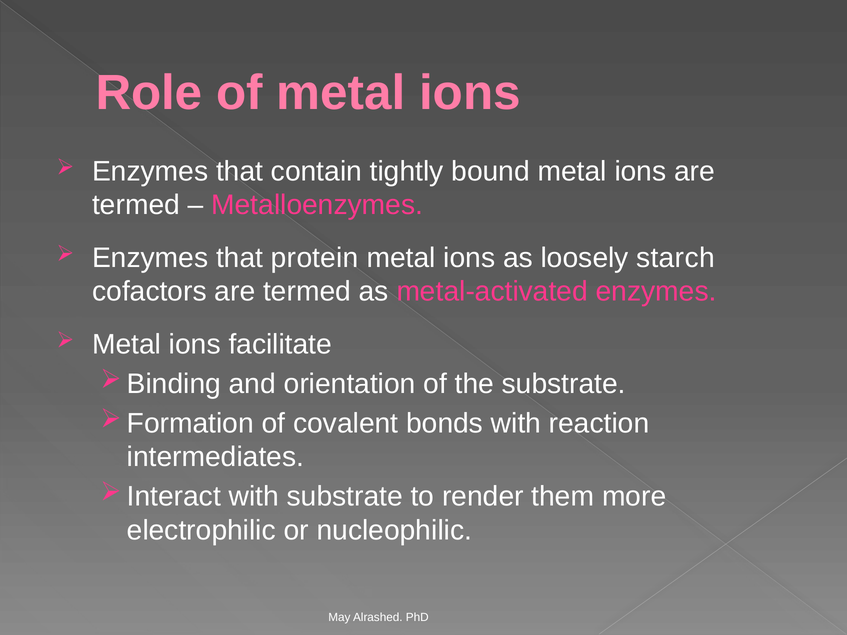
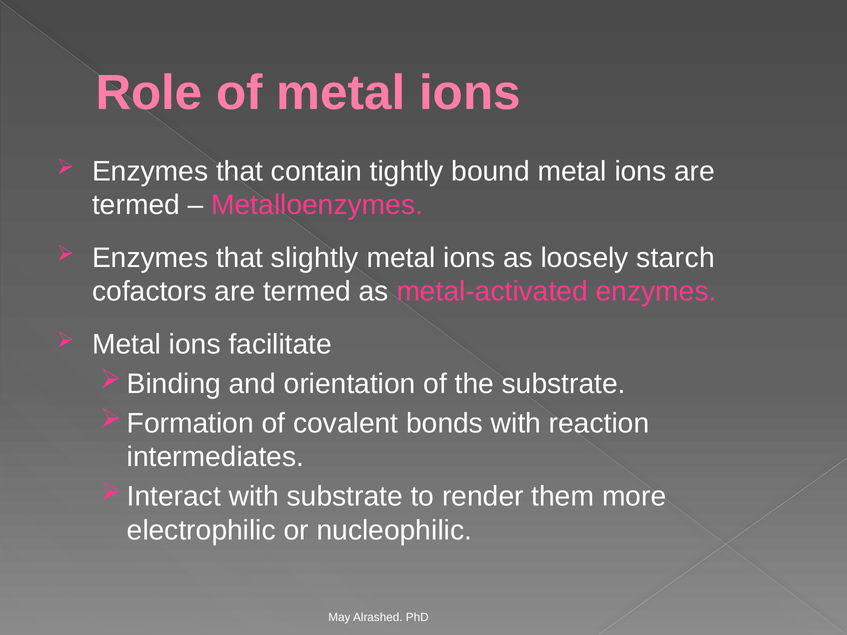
protein: protein -> slightly
